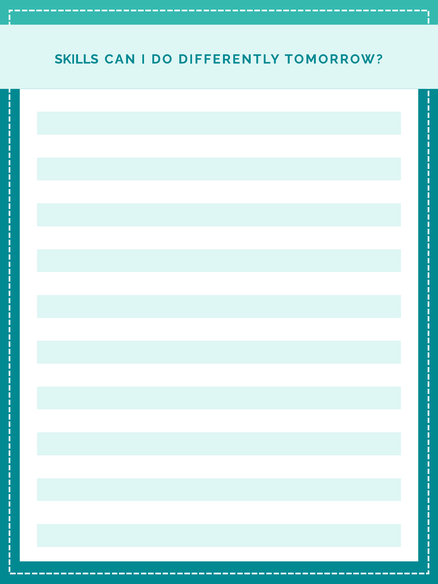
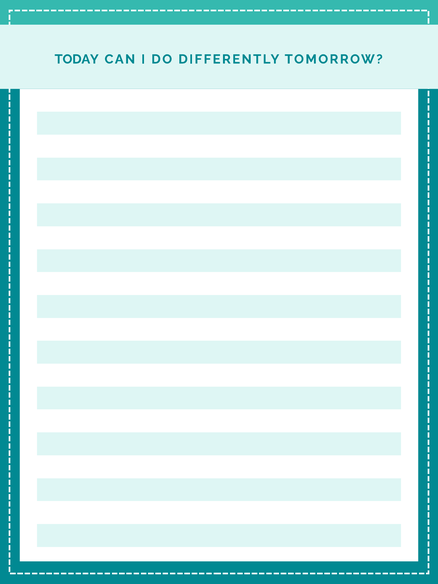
SKILLS: SKILLS -> TODAY
